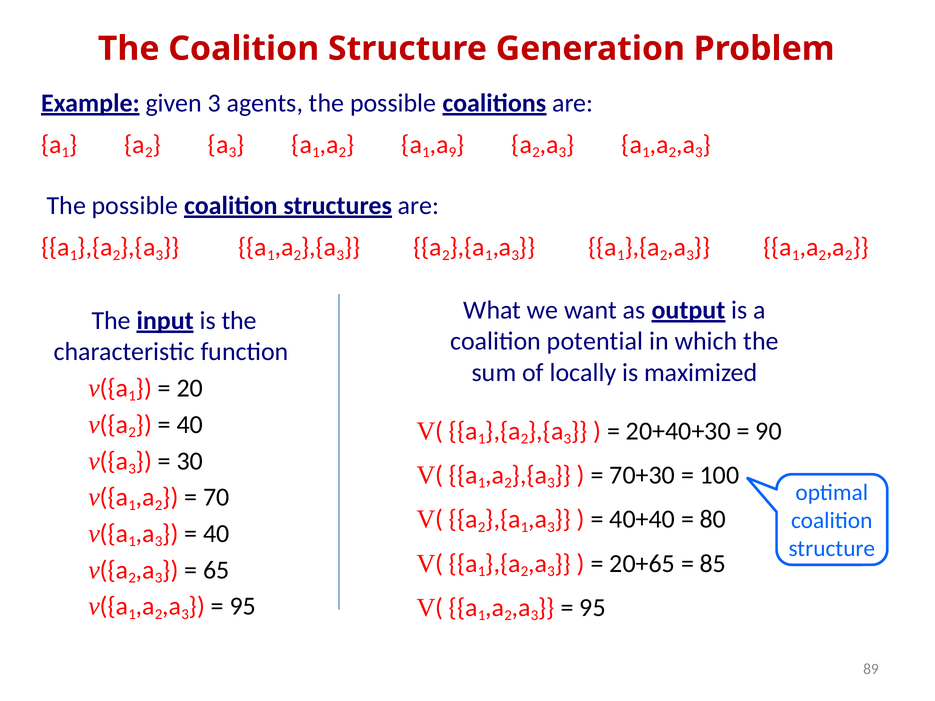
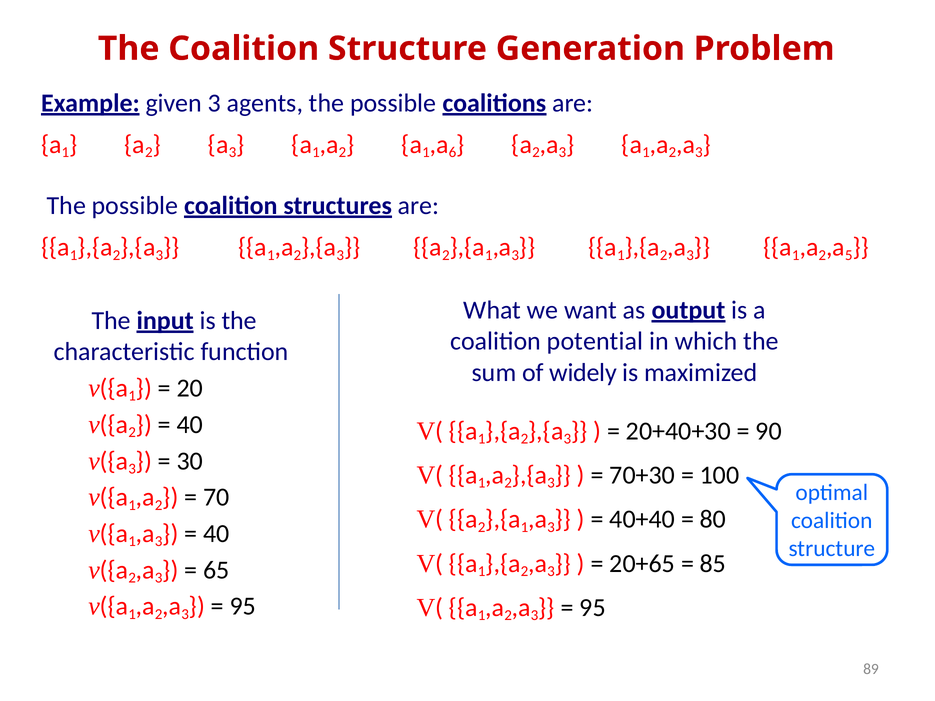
9: 9 -> 6
2 at (849, 255): 2 -> 5
locally: locally -> widely
